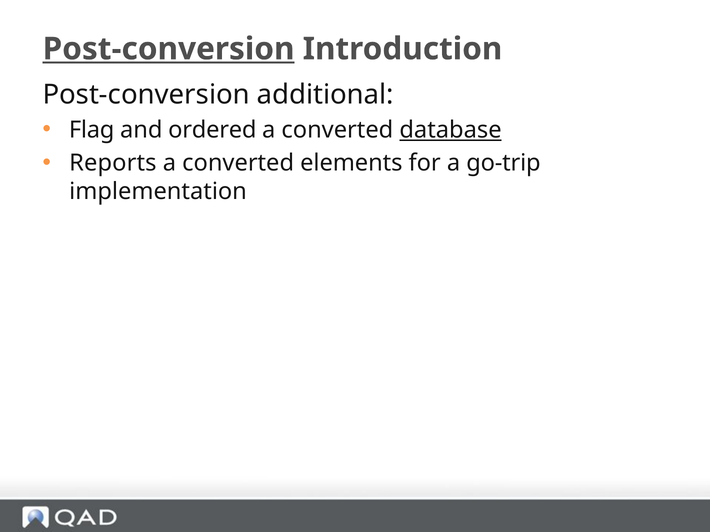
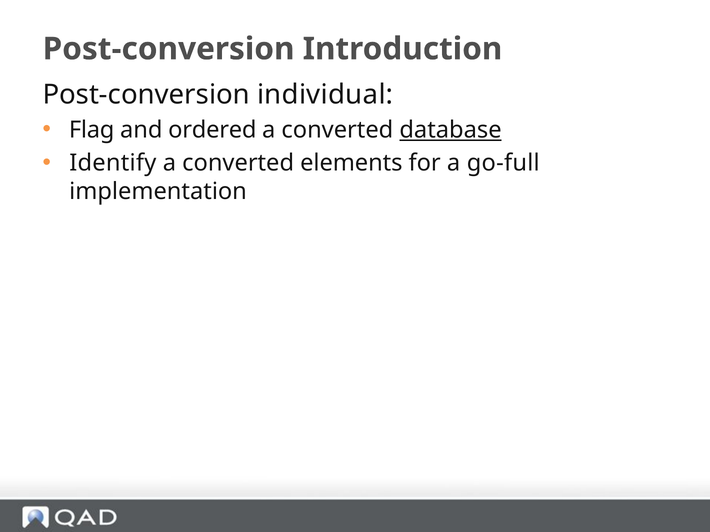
Post-conversion at (169, 49) underline: present -> none
additional: additional -> individual
Reports: Reports -> Identify
go-trip: go-trip -> go-full
